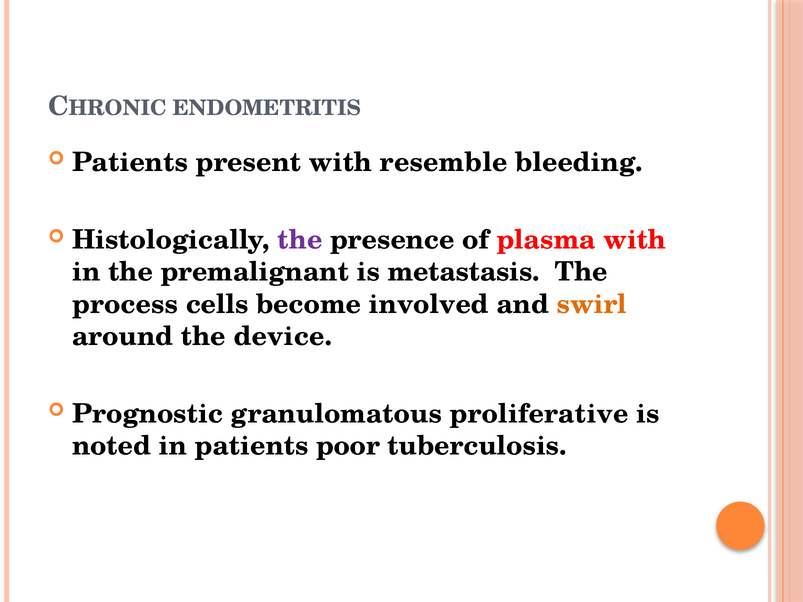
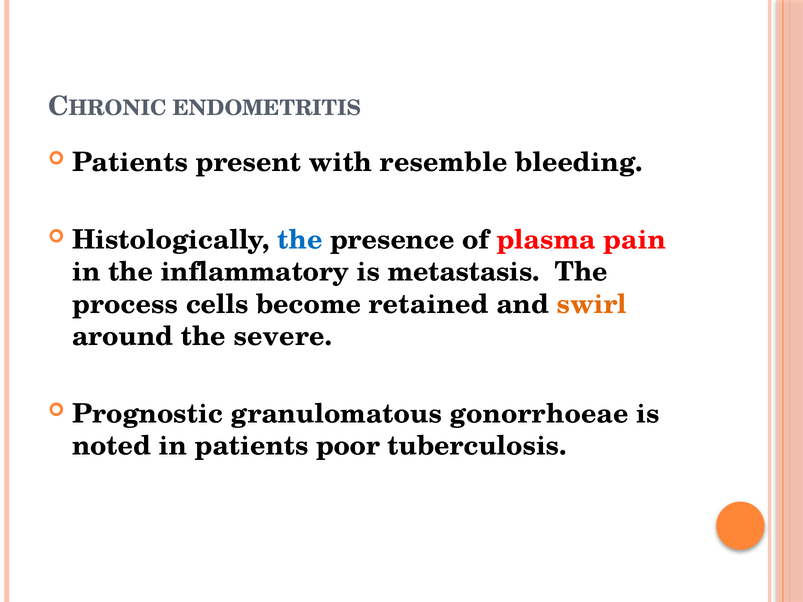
the at (300, 240) colour: purple -> blue
plasma with: with -> pain
premalignant: premalignant -> inflammatory
involved: involved -> retained
device: device -> severe
proliferative: proliferative -> gonorrhoeae
